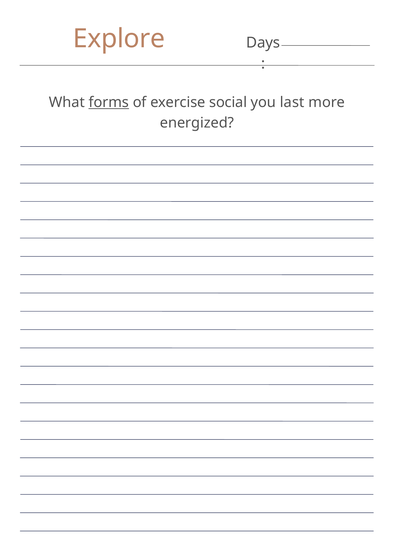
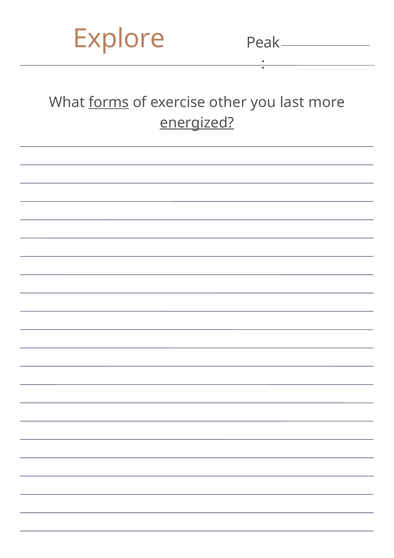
Days: Days -> Peak
social: social -> other
energized underline: none -> present
